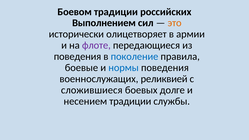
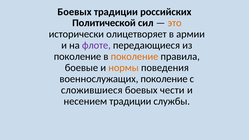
Боевом at (75, 12): Боевом -> Боевых
Выполнением: Выполнением -> Политической
поведения at (77, 57): поведения -> поколение
поколение at (134, 57) colour: blue -> orange
нормы colour: blue -> orange
военнослужащих реликвией: реликвией -> поколение
долге: долге -> чести
